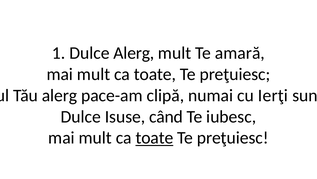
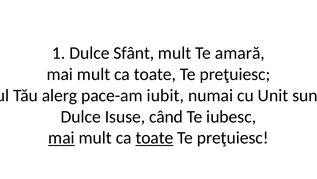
Dulce Alerg: Alerg -> Sfânt
clipă: clipă -> iubit
Ierţi: Ierţi -> Unit
mai at (61, 137) underline: none -> present
